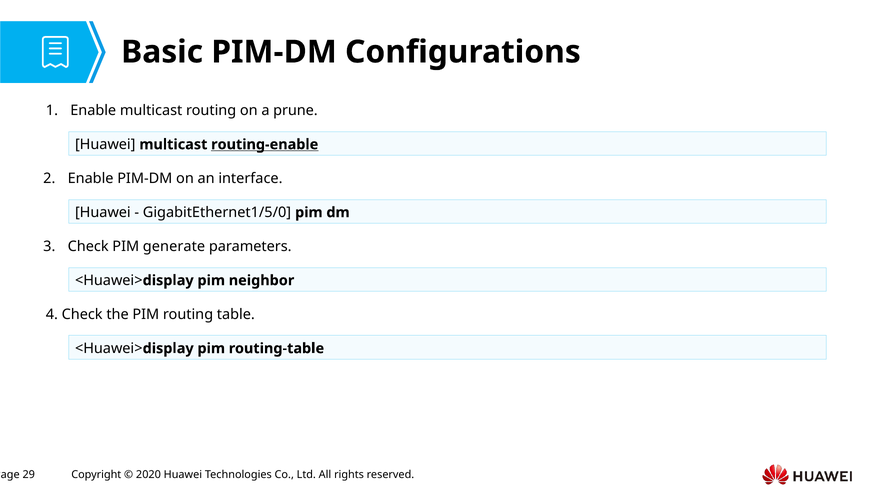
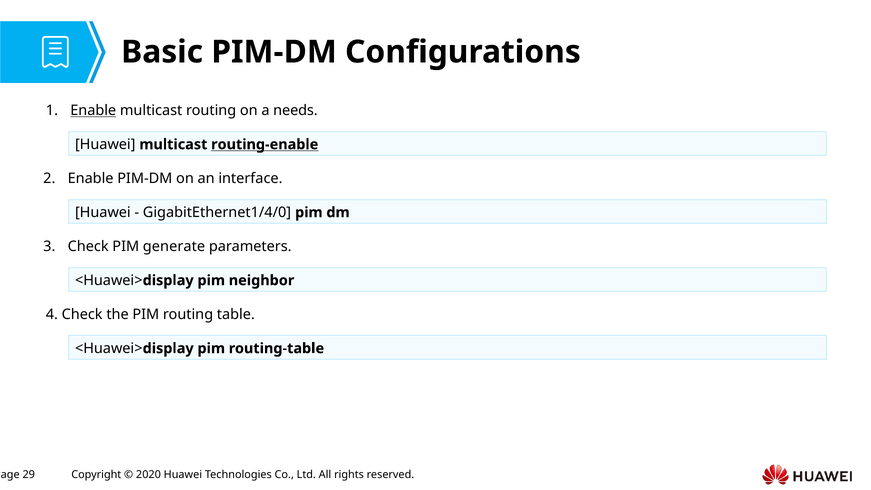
Enable at (93, 110) underline: none -> present
prune: prune -> needs
GigabitEthernet1/5/0: GigabitEthernet1/5/0 -> GigabitEthernet1/4/0
